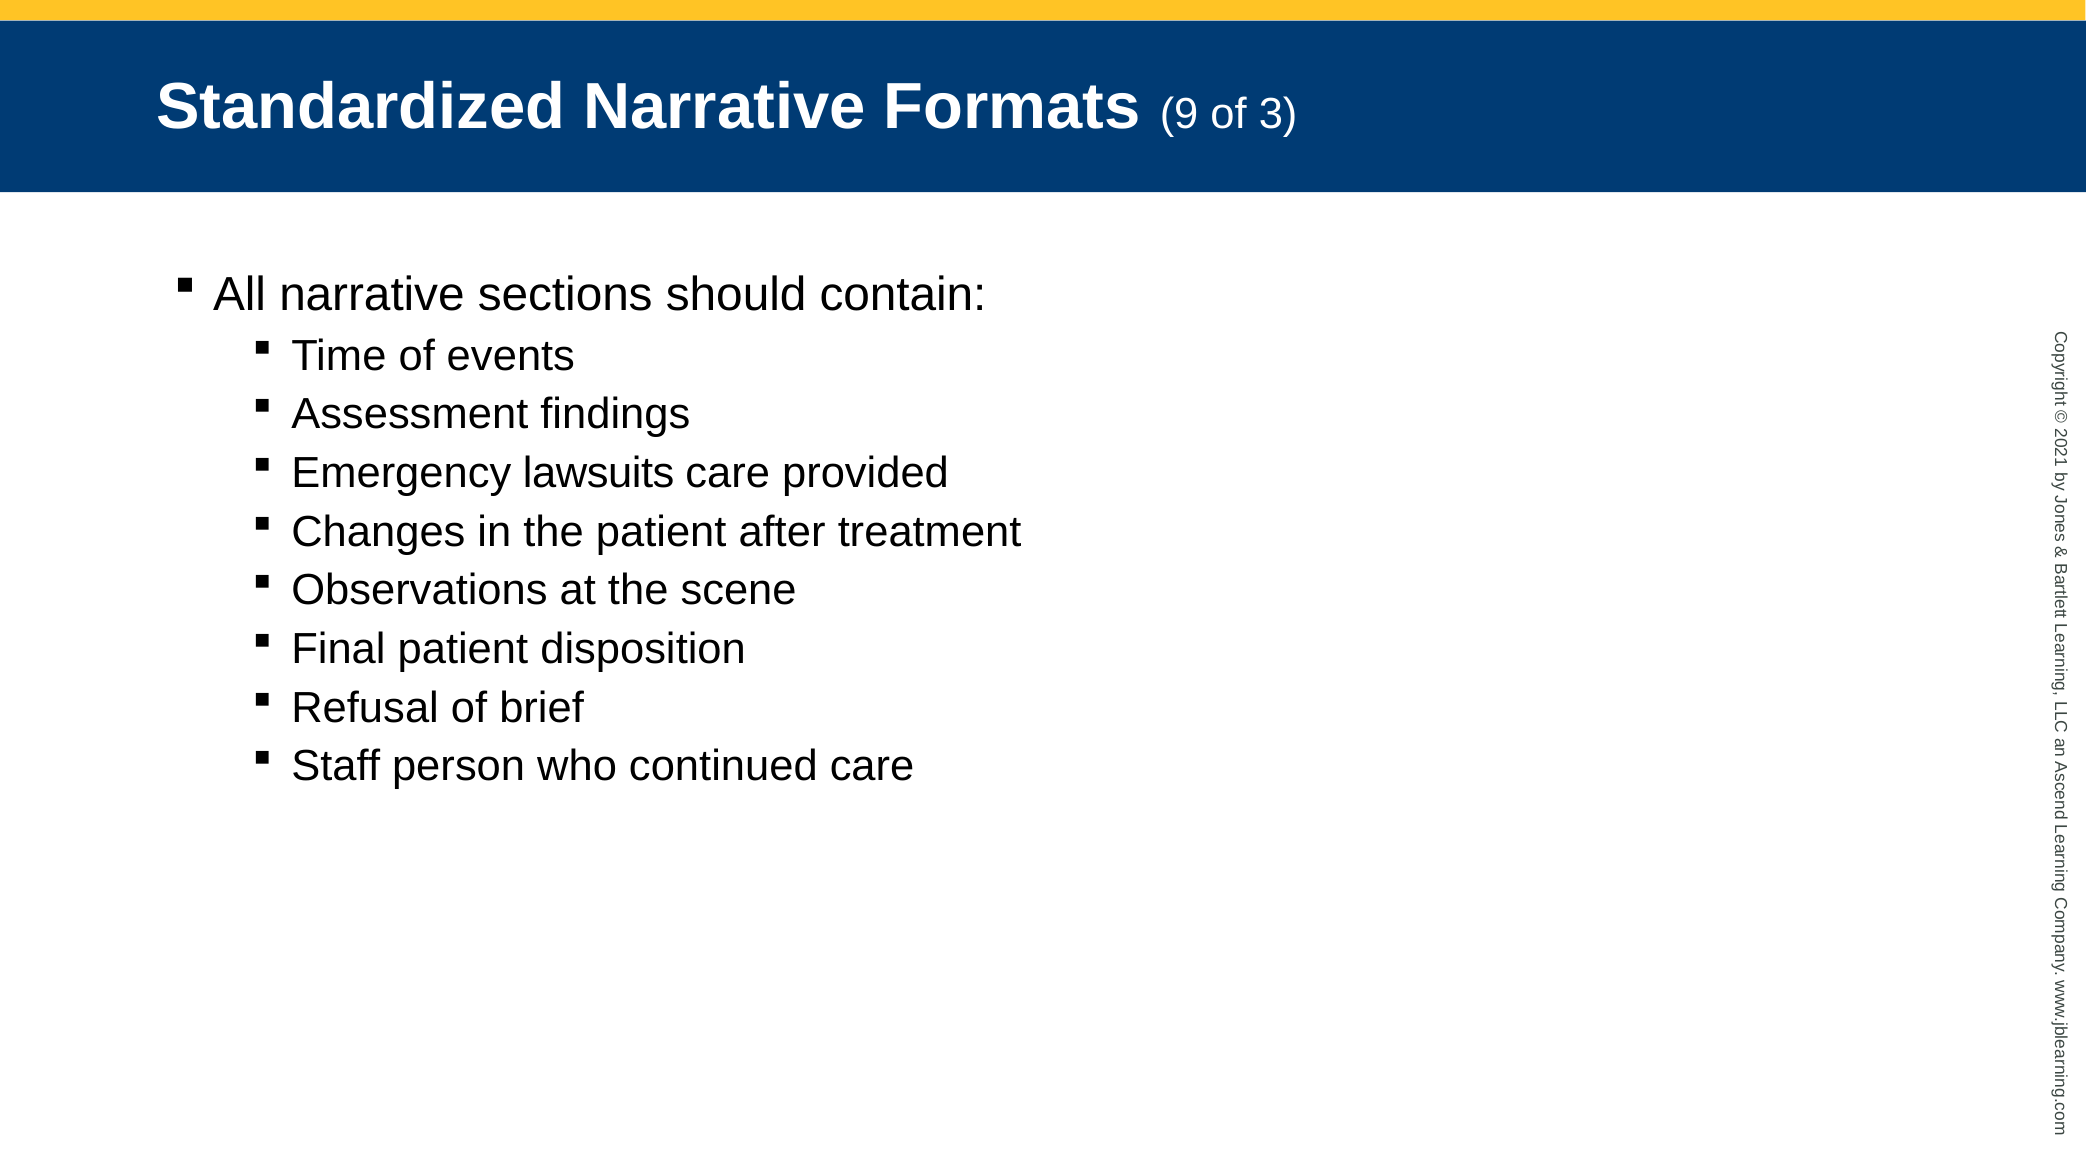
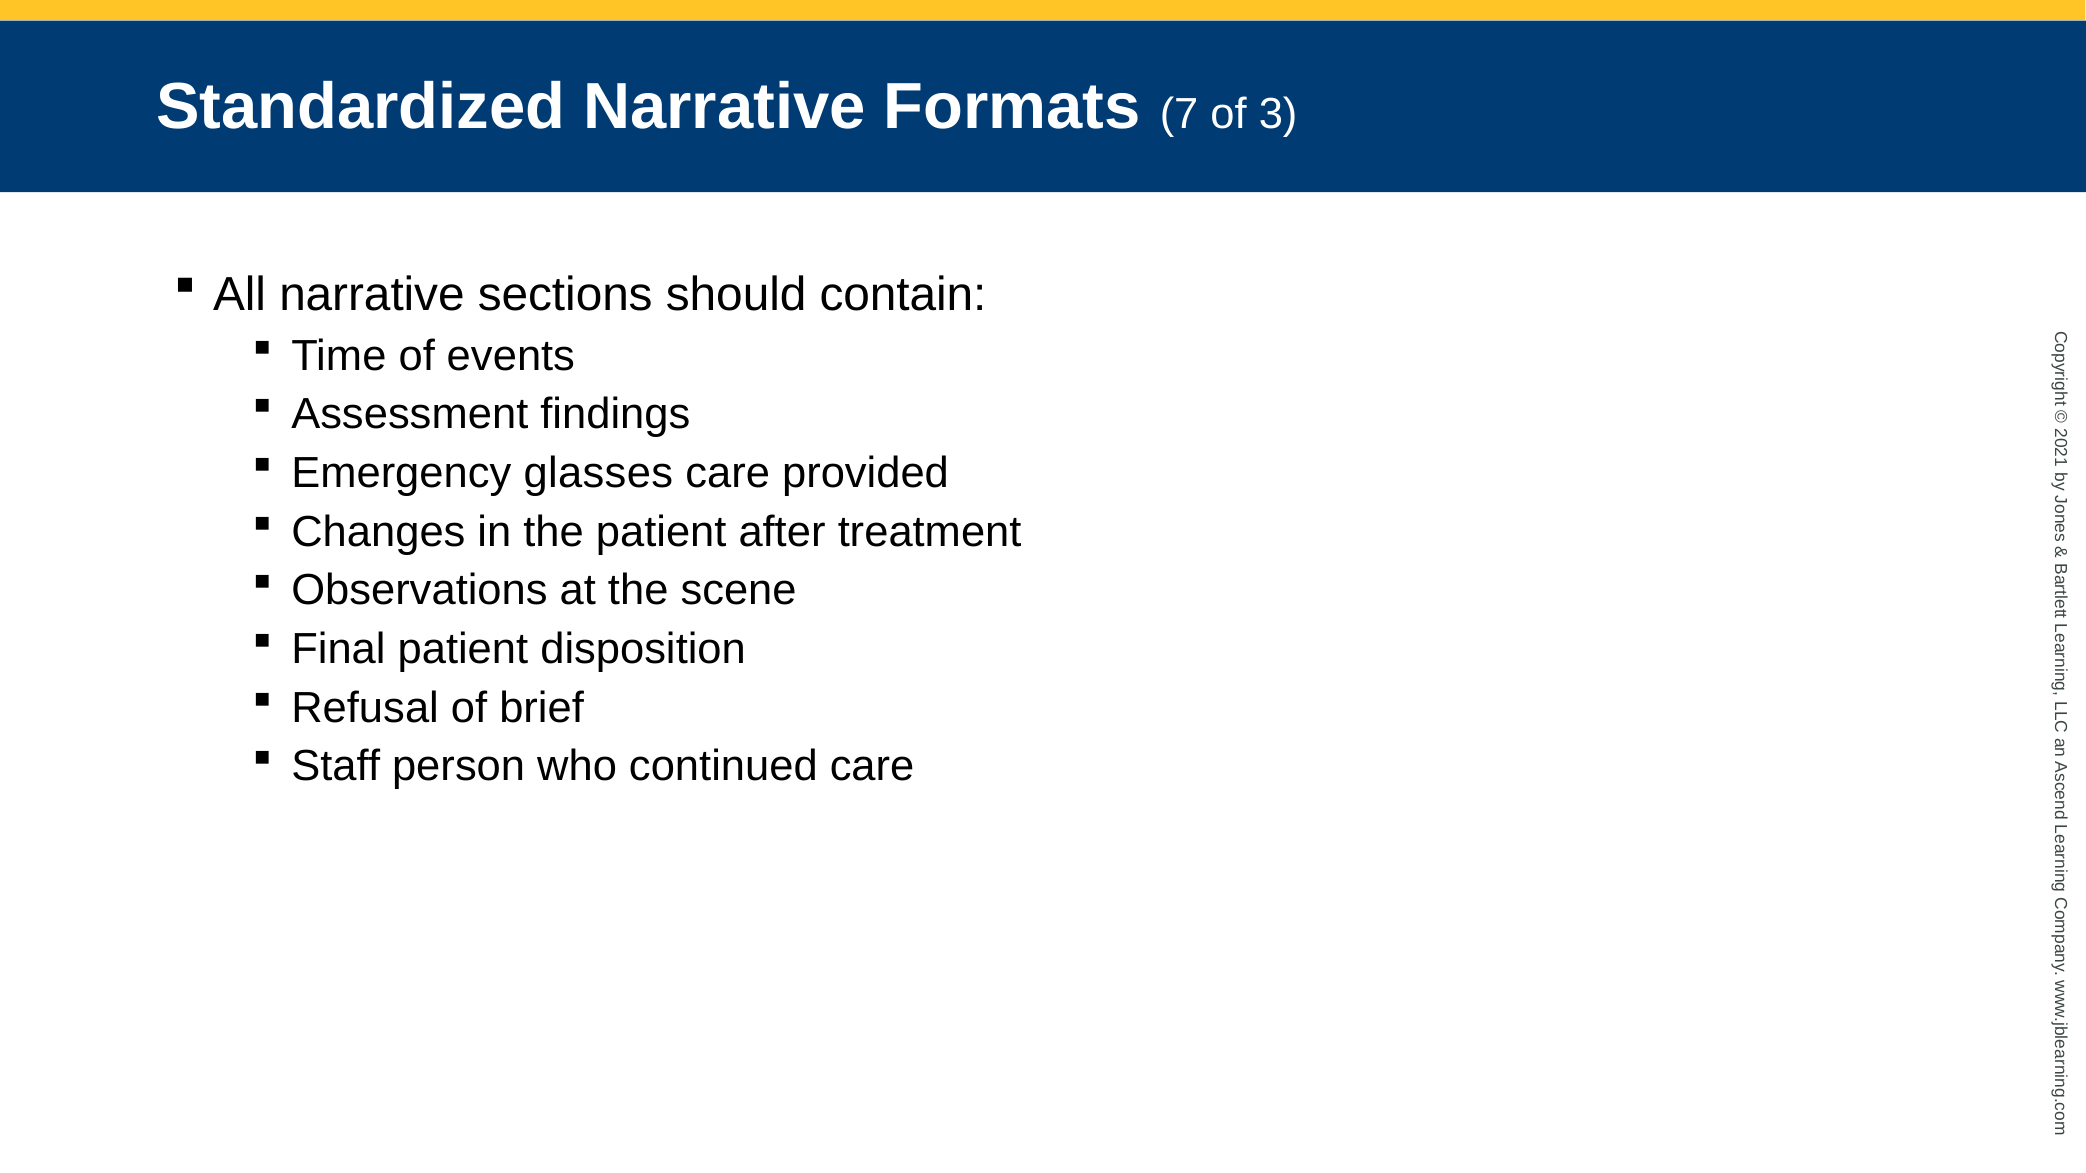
9: 9 -> 7
lawsuits: lawsuits -> glasses
